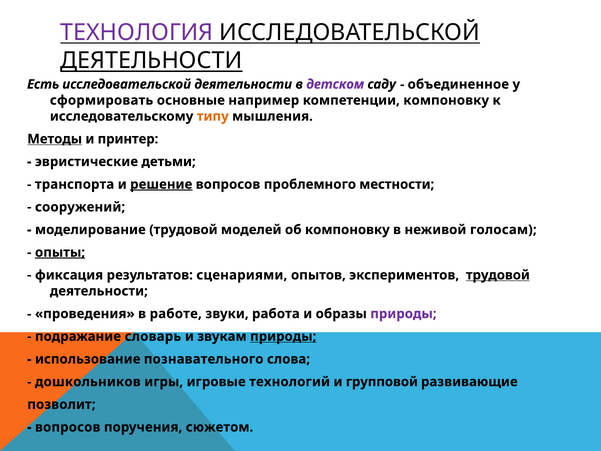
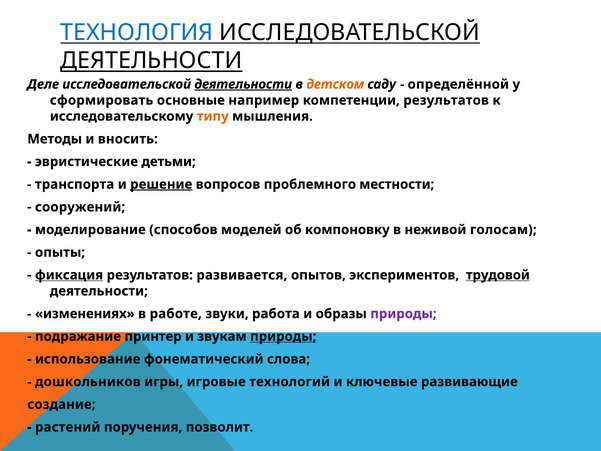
ТЕХНОЛОГИЯ colour: purple -> blue
Есть: Есть -> Деле
деятельности at (243, 84) underline: none -> present
детском colour: purple -> orange
объединенное: объединенное -> определённой
компетенции компоновку: компоновку -> результатов
Методы underline: present -> none
принтер: принтер -> вносить
моделирование трудовой: трудовой -> способов
опыты underline: present -> none
фиксация underline: none -> present
сценариями: сценариями -> развивается
проведения: проведения -> изменениях
словарь: словарь -> принтер
познавательного: познавательного -> фонематический
групповой: групповой -> ключевые
позволит: позволит -> создание
вопросов at (68, 427): вопросов -> растений
сюжетом: сюжетом -> позволит
